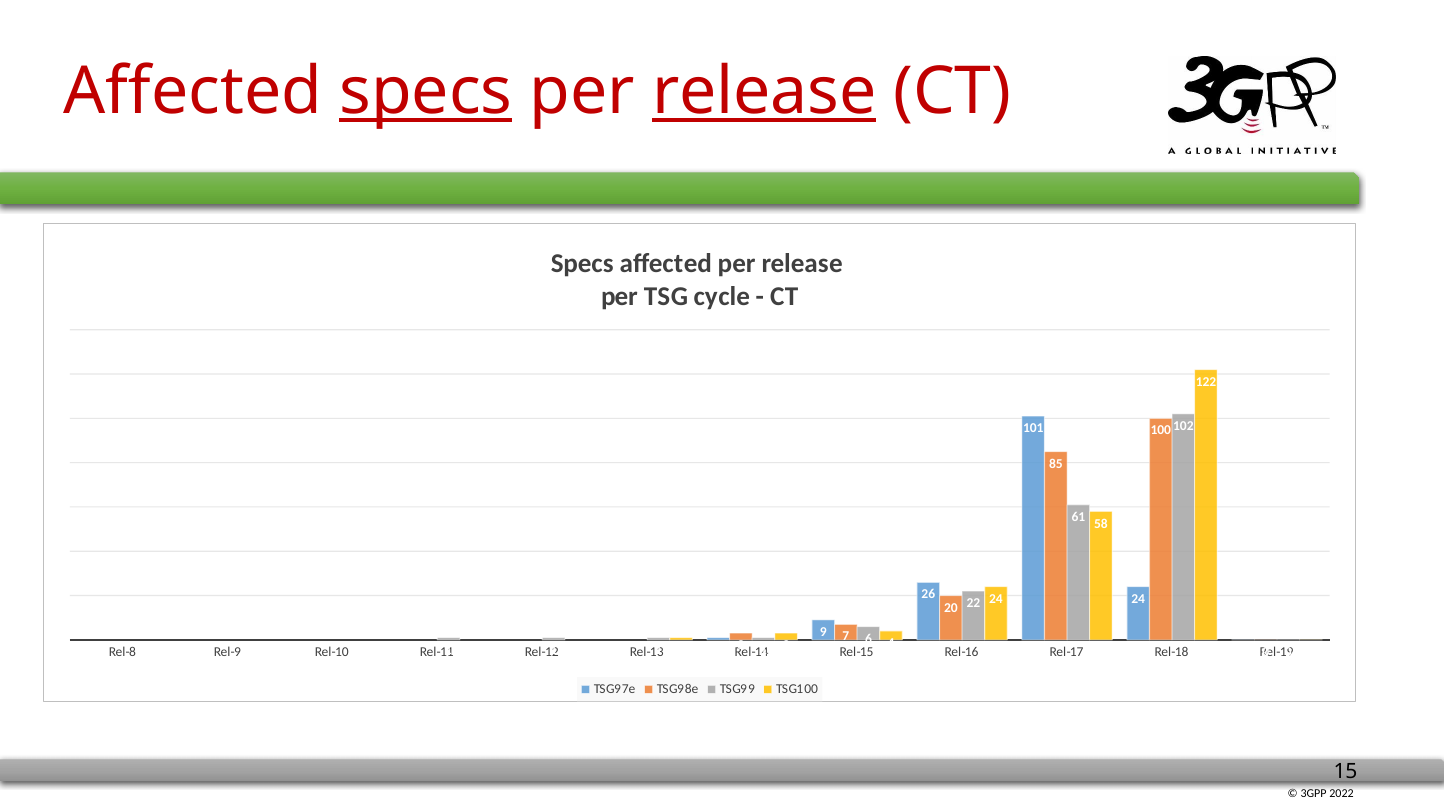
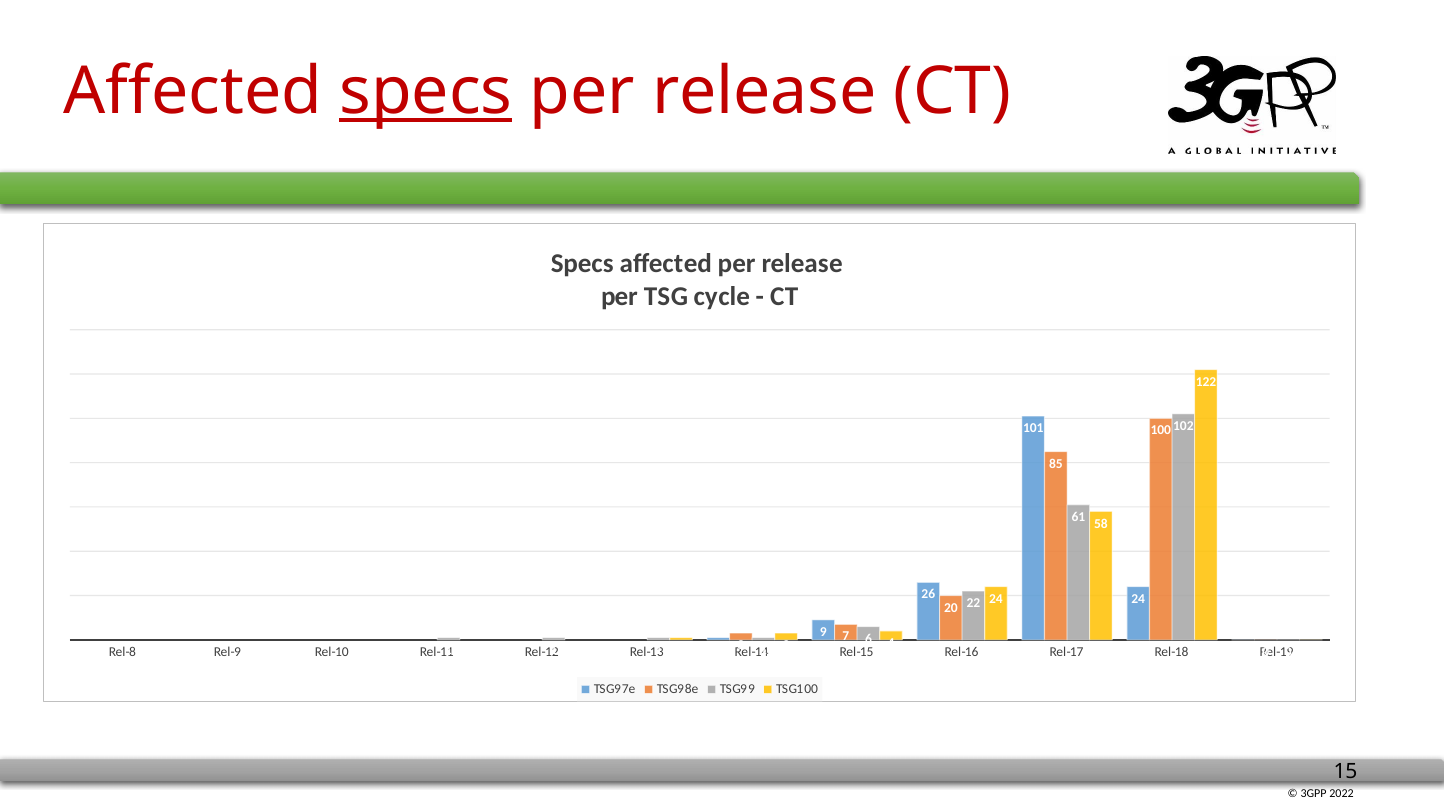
release at (764, 92) underline: present -> none
